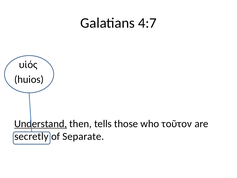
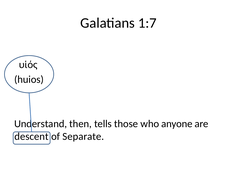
4:7: 4:7 -> 1:7
Understand underline: present -> none
τοῦτον: τοῦτον -> anyone
secretly: secretly -> descent
